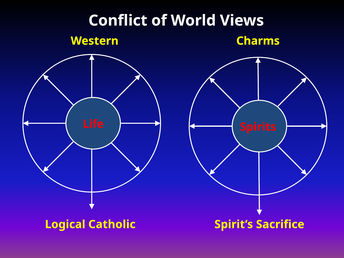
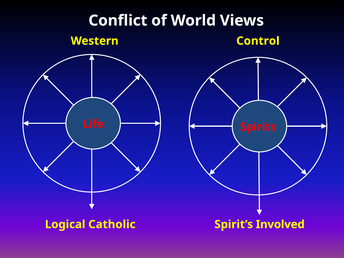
Charms: Charms -> Control
Sacrifice: Sacrifice -> Involved
